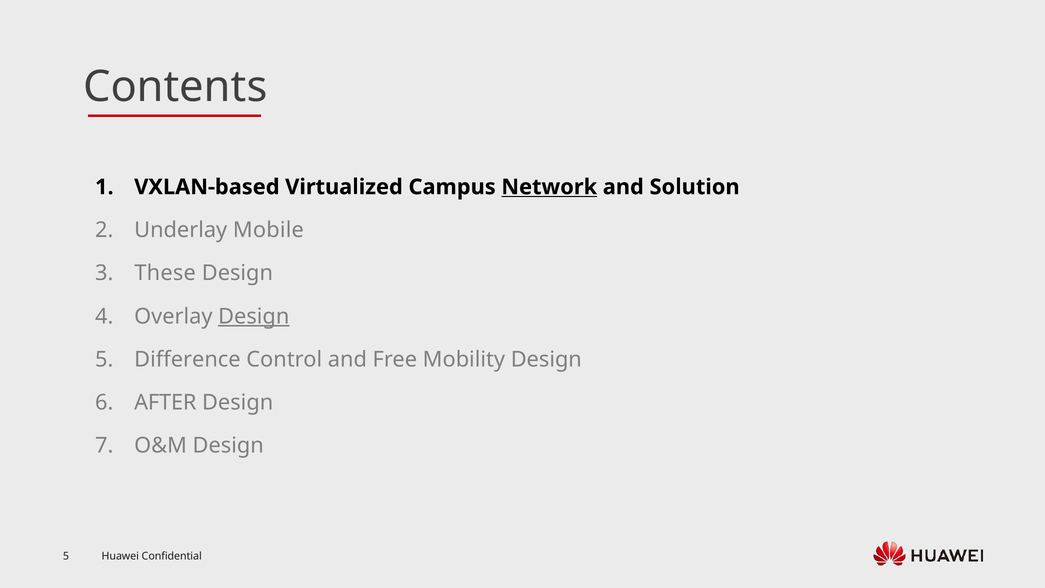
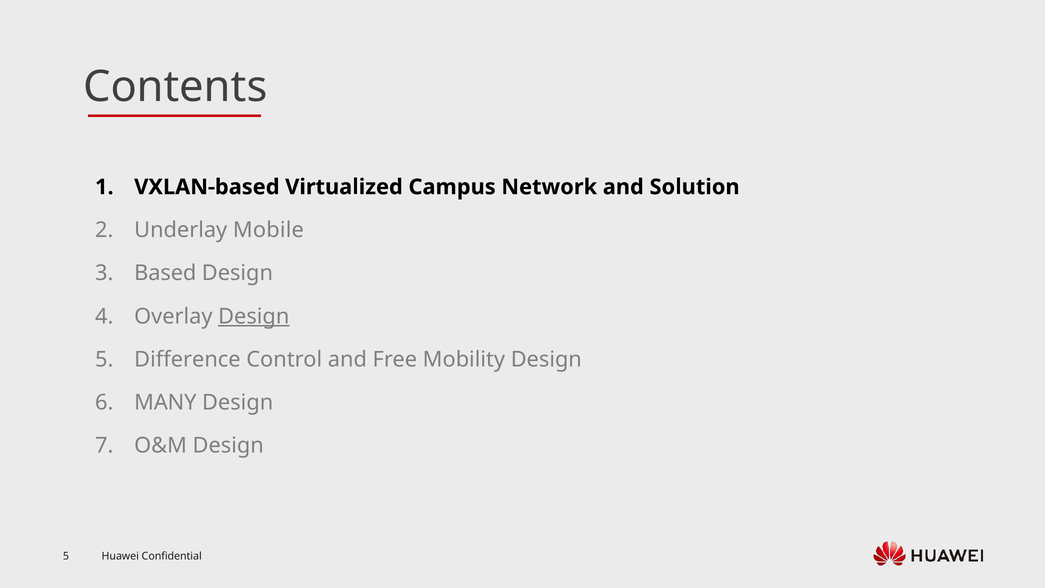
Network underline: present -> none
These: These -> Based
AFTER: AFTER -> MANY
